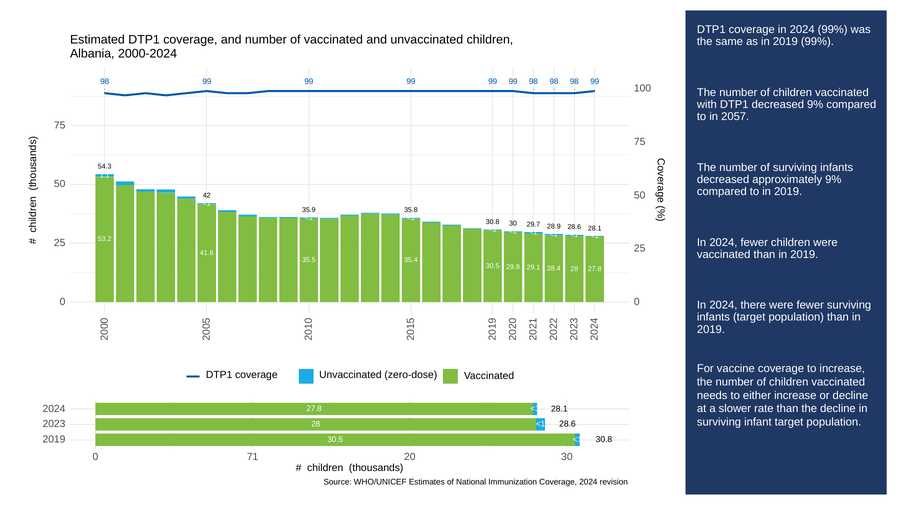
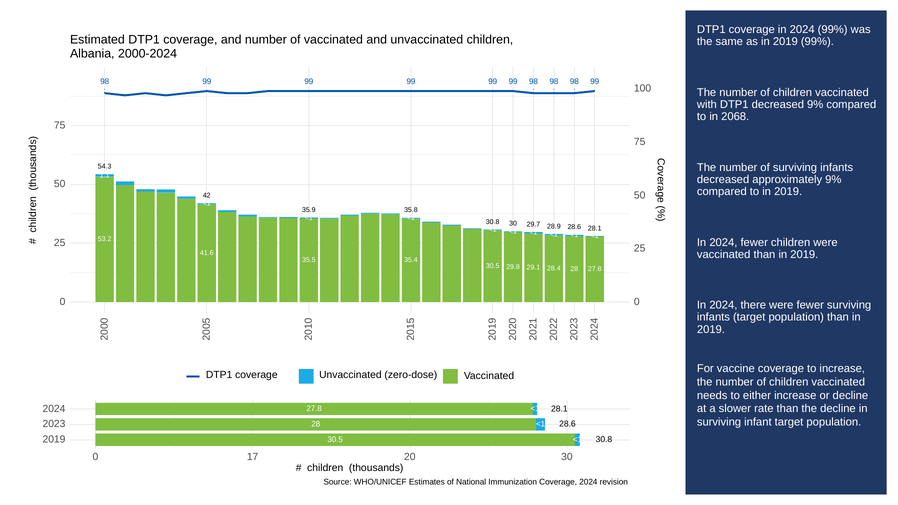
2057: 2057 -> 2068
71: 71 -> 17
